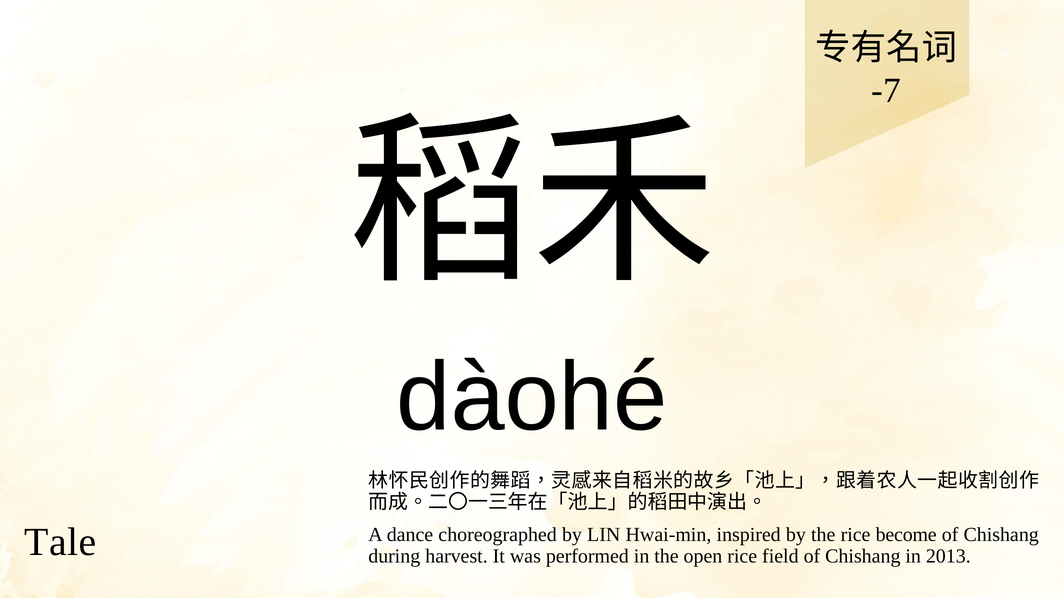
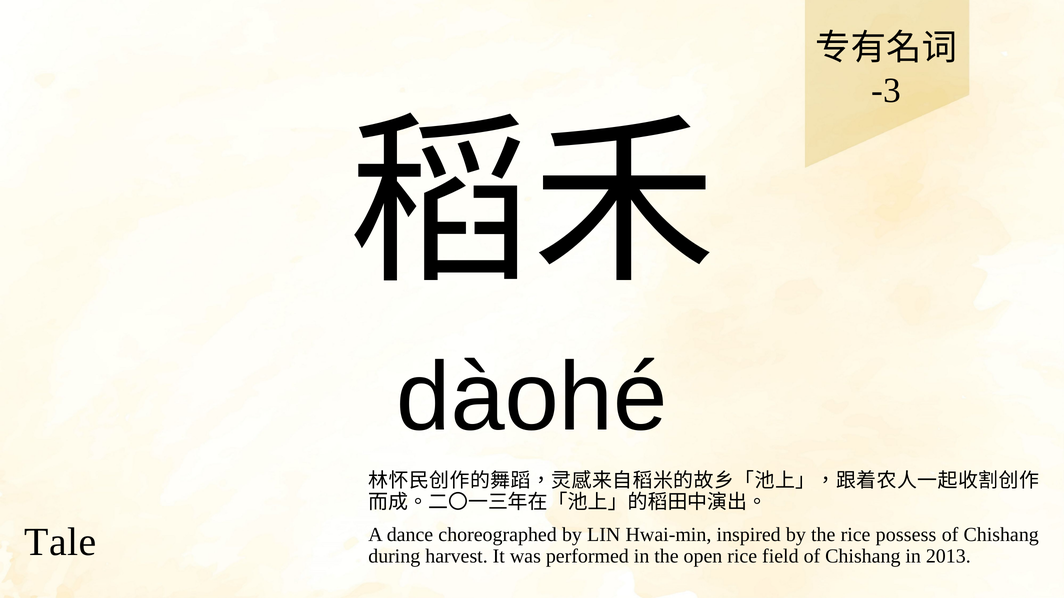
-7: -7 -> -3
become: become -> possess
